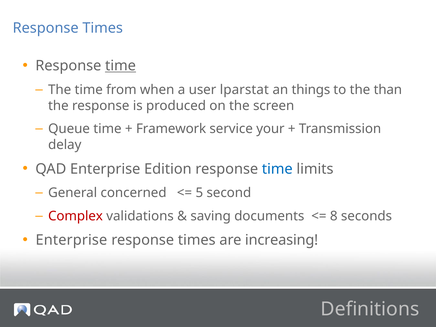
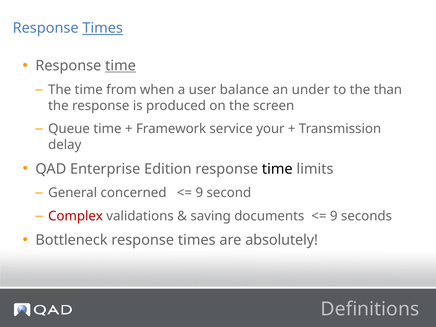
Times at (103, 28) underline: none -> present
lparstat: lparstat -> balance
things: things -> under
time at (277, 169) colour: blue -> black
5 at (199, 193): 5 -> 9
8 at (334, 216): 8 -> 9
Enterprise at (71, 240): Enterprise -> Bottleneck
increasing: increasing -> absolutely
